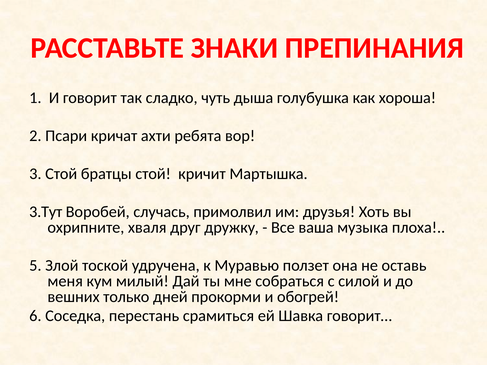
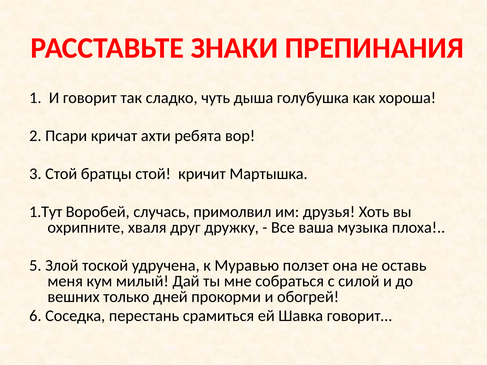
3.Тут: 3.Тут -> 1.Тут
